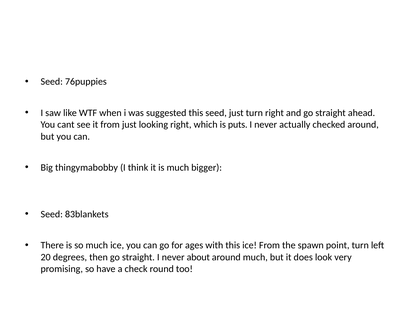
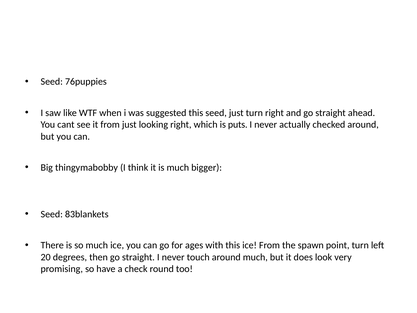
about: about -> touch
